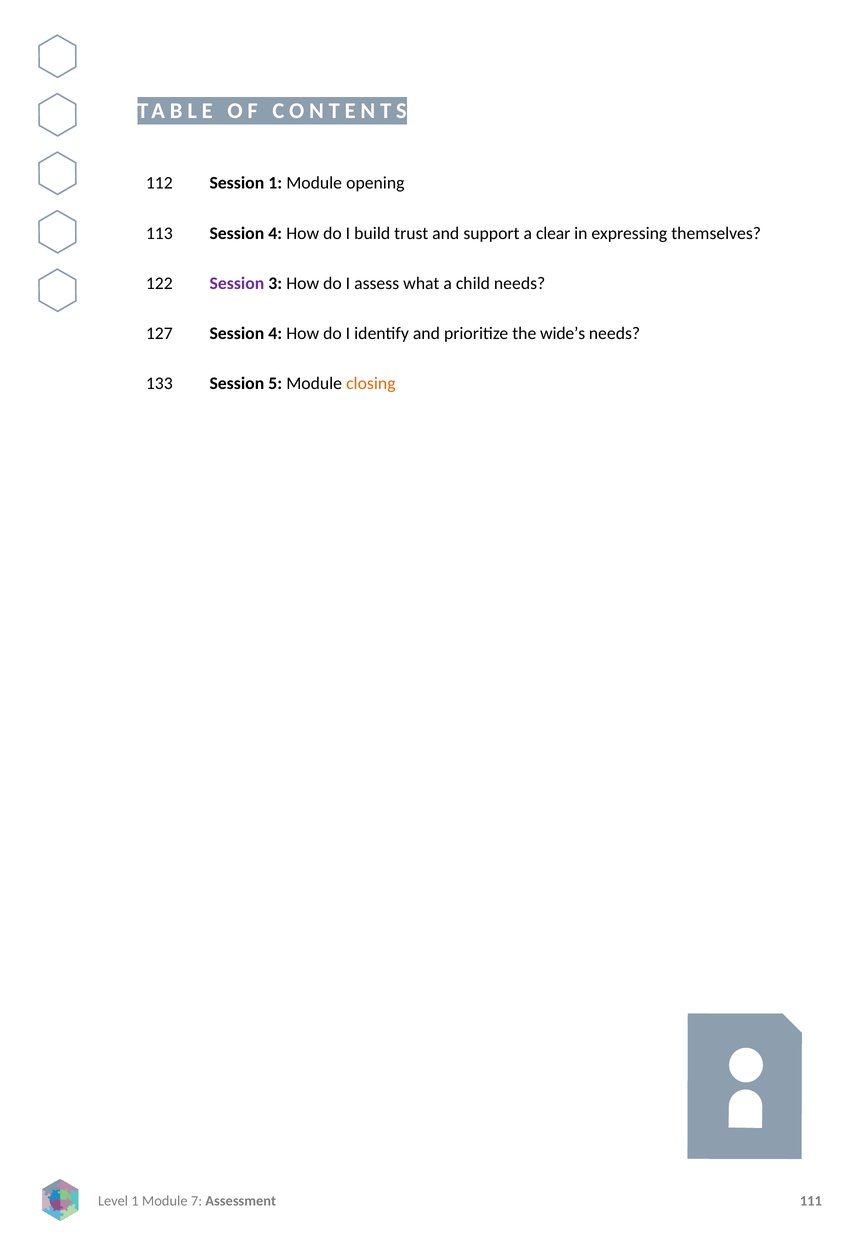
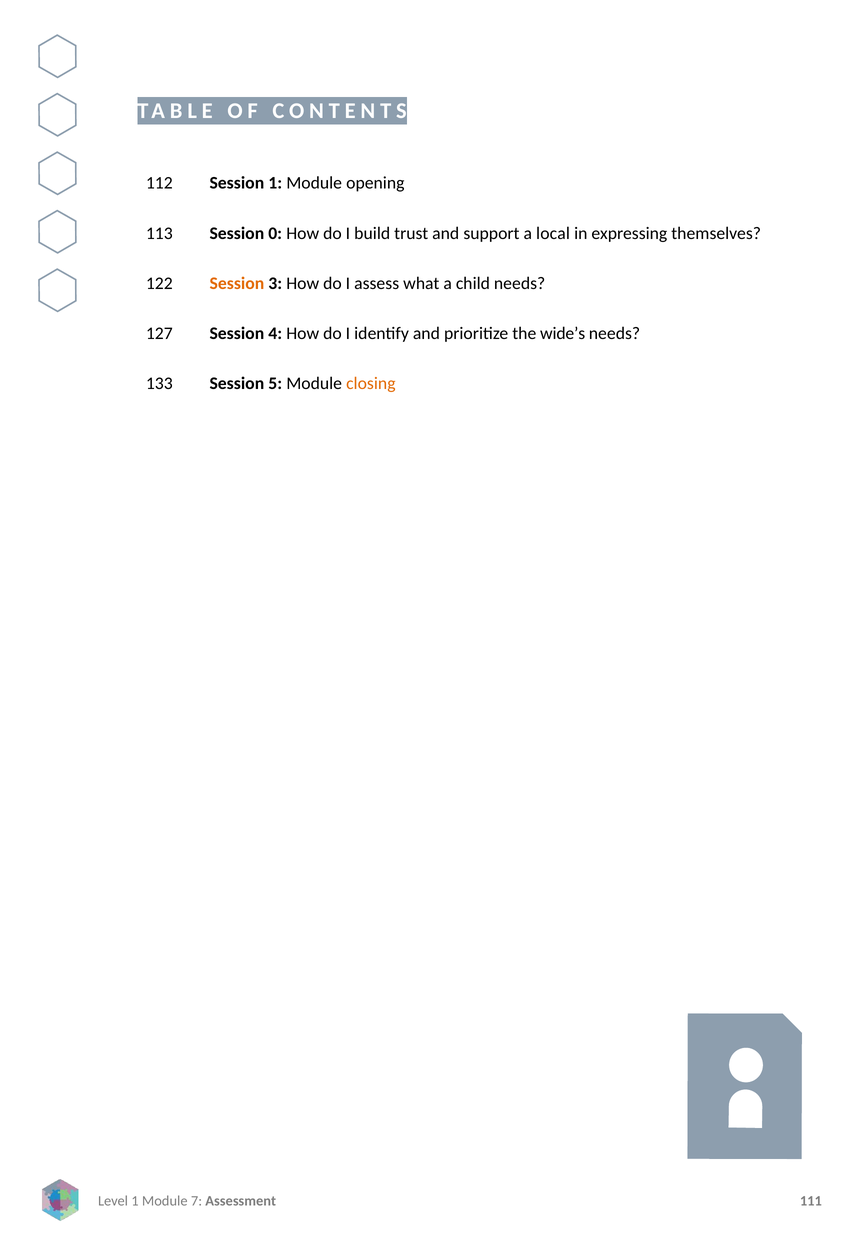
4 at (275, 233): 4 -> 0
clear: clear -> local
Session at (237, 283) colour: purple -> orange
